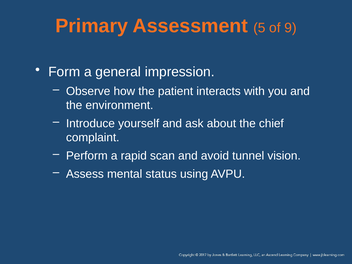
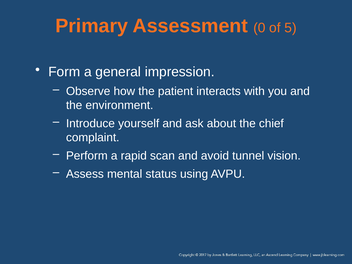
5: 5 -> 0
9: 9 -> 5
